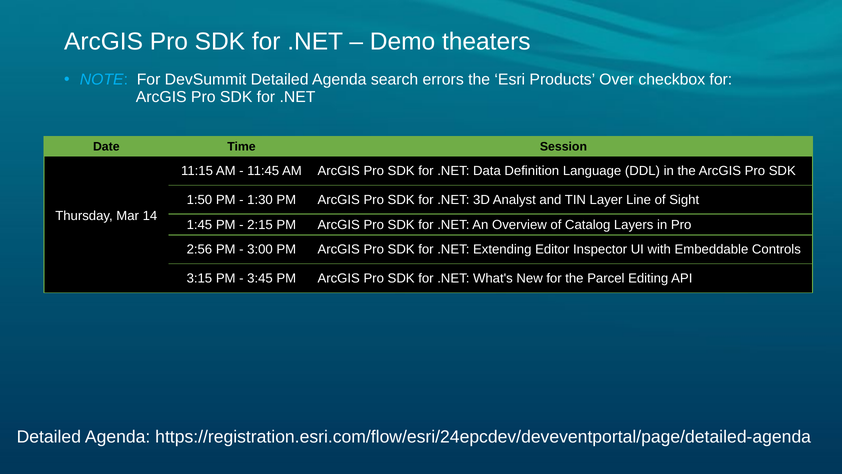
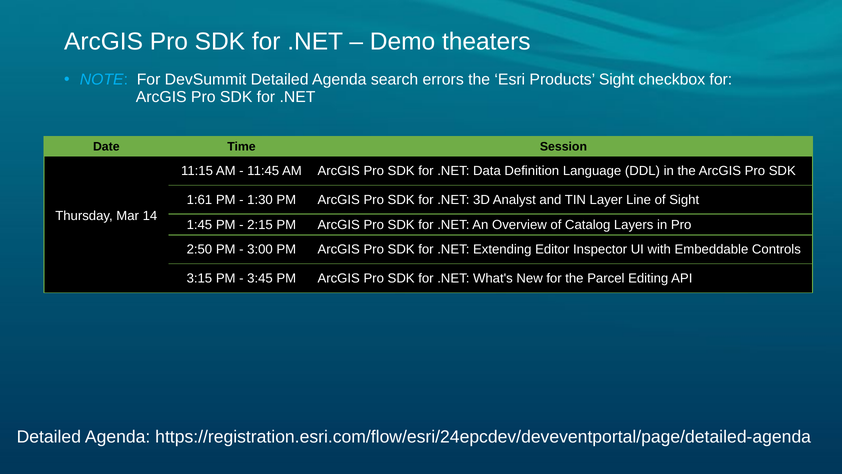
Products Over: Over -> Sight
1:50: 1:50 -> 1:61
2:56: 2:56 -> 2:50
